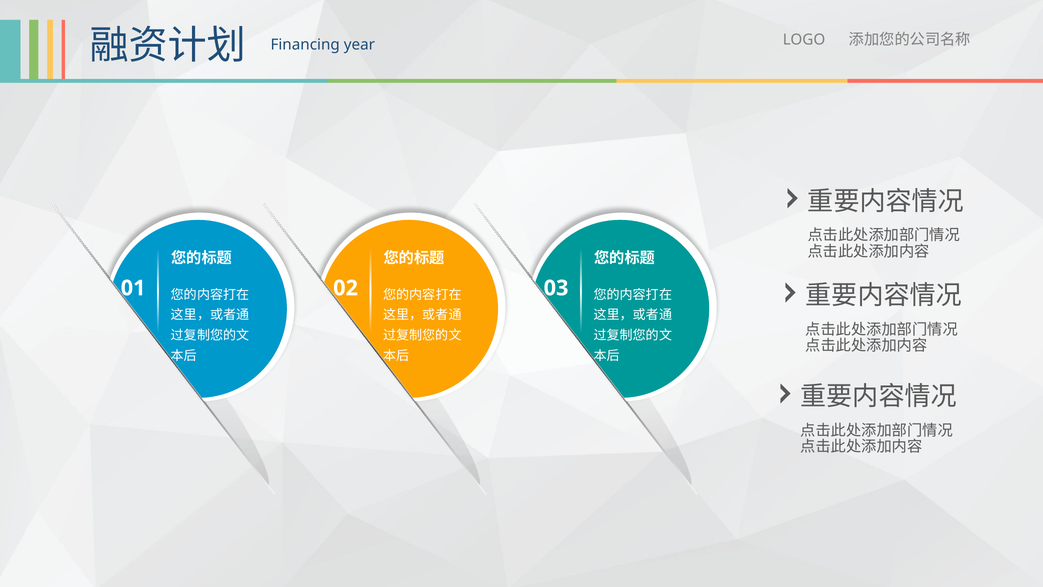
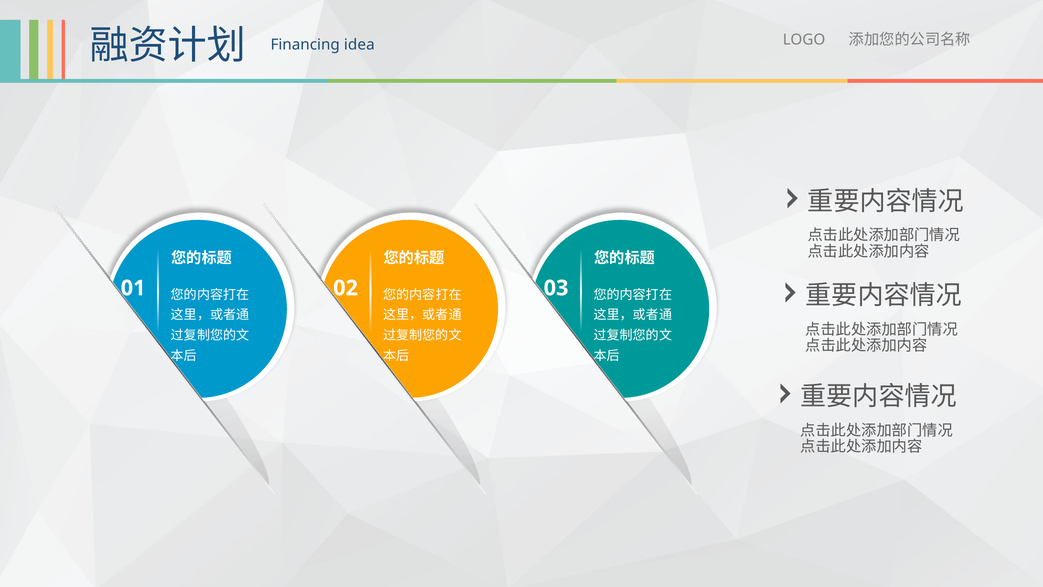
year: year -> idea
